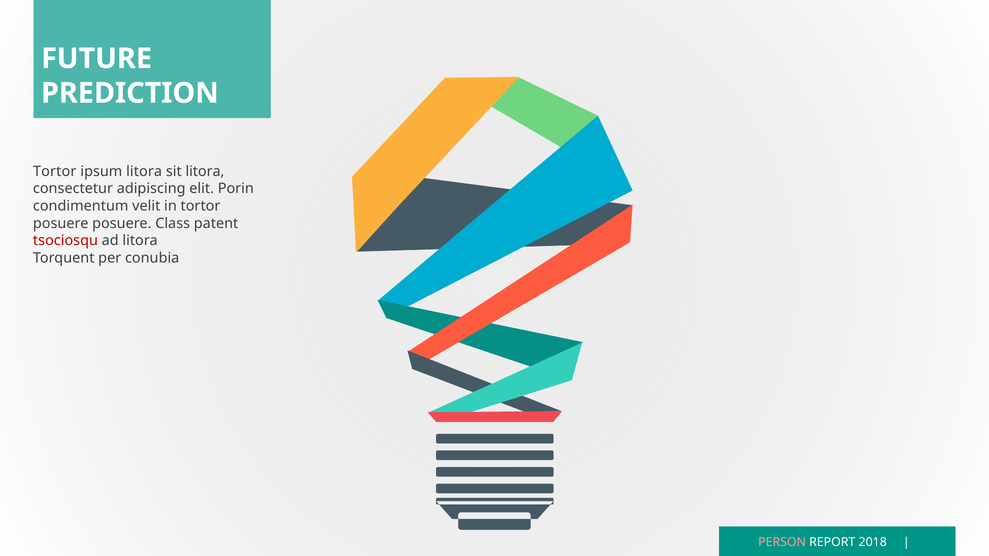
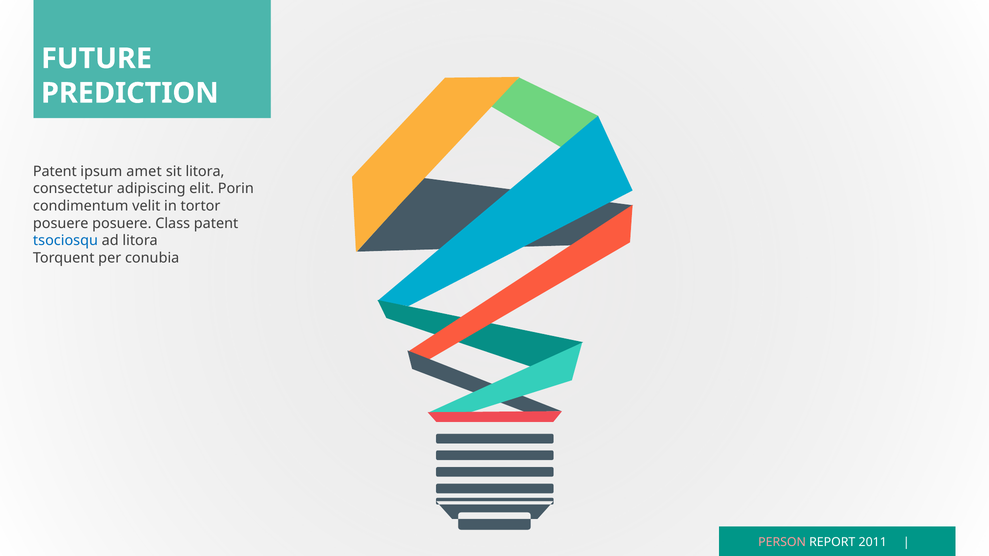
Tortor at (55, 171): Tortor -> Patent
ipsum litora: litora -> amet
tsociosqu colour: red -> blue
2018: 2018 -> 2011
